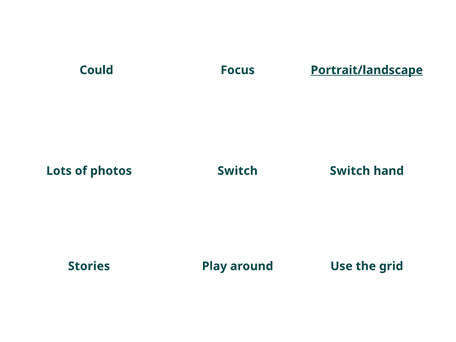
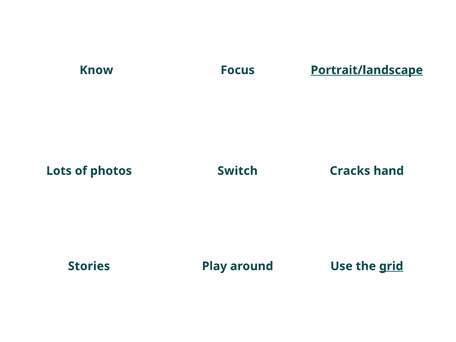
Could: Could -> Know
Switch at (350, 171): Switch -> Cracks
grid underline: none -> present
